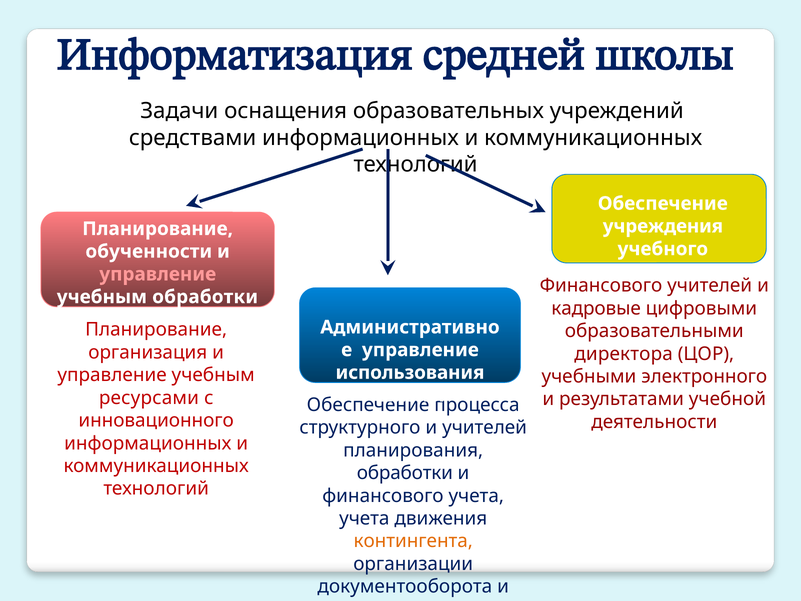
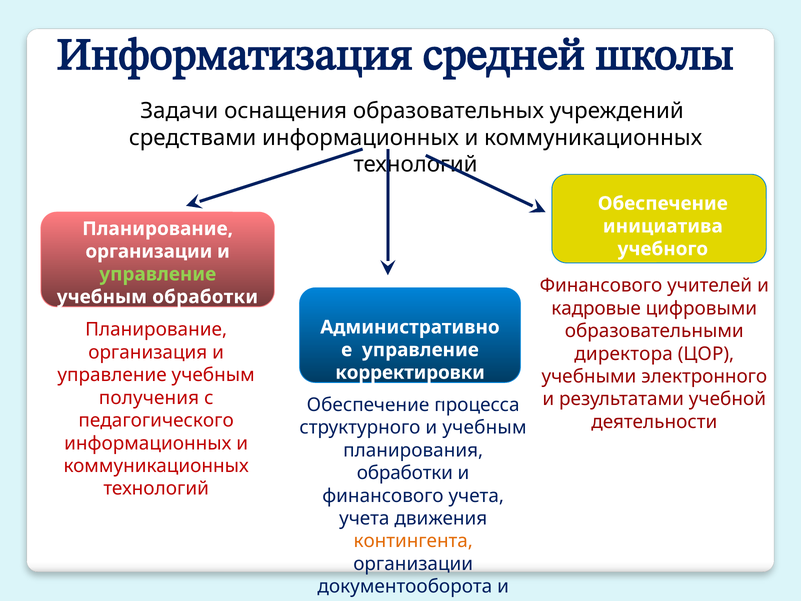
учреждения: учреждения -> инициатива
обученности at (149, 251): обученности -> организации
управление at (158, 274) colour: pink -> light green
использования: использования -> корректировки
ресурсами: ресурсами -> получения
инновационного: инновационного -> педагогического
и учителей: учителей -> учебным
